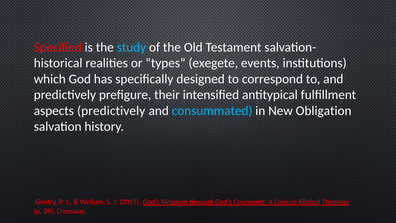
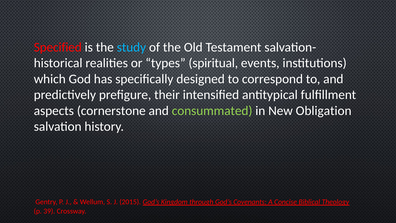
exegete: exegete -> spiritual
aspects predictively: predictively -> cornerstone
consummated colour: light blue -> light green
